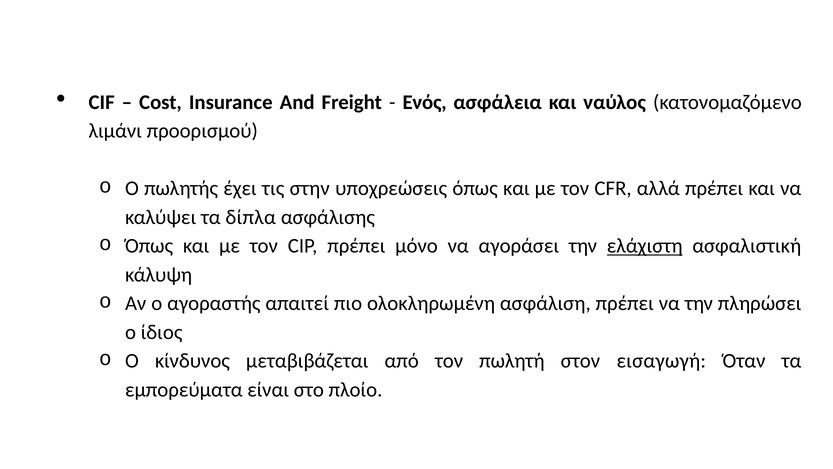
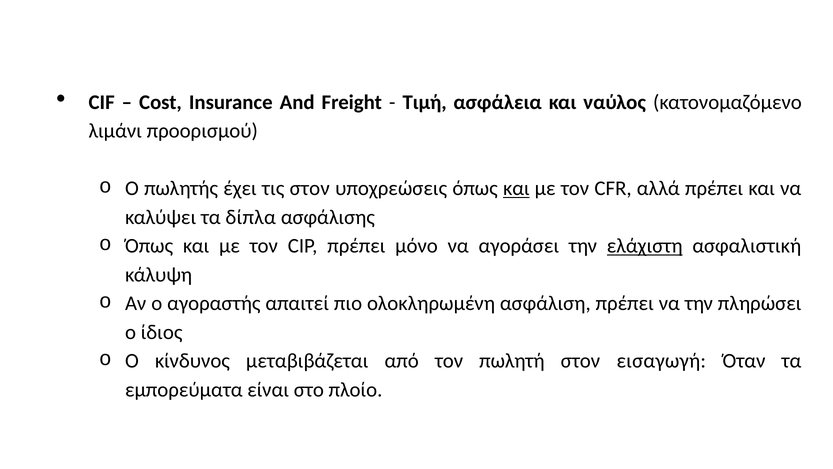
Ενός: Ενός -> Τιμή
τις στην: στην -> στον
και at (516, 188) underline: none -> present
